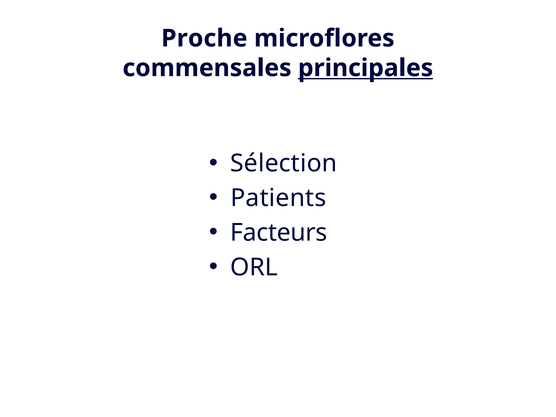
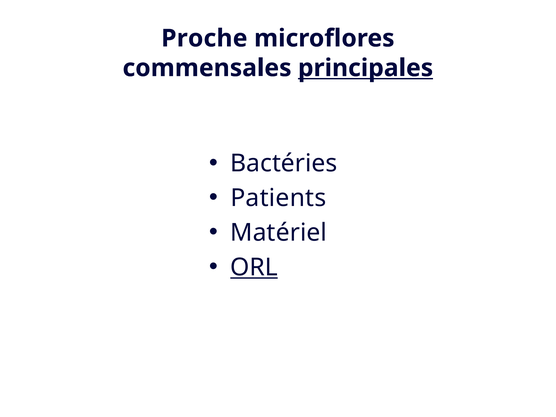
Sélection: Sélection -> Bactéries
Facteurs: Facteurs -> Matériel
ORL underline: none -> present
